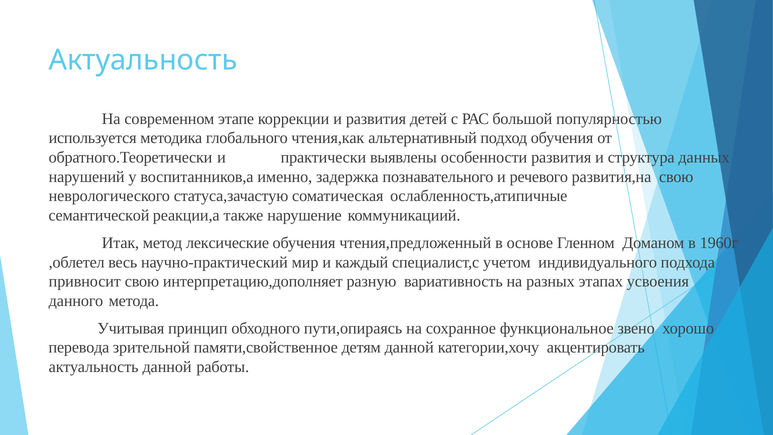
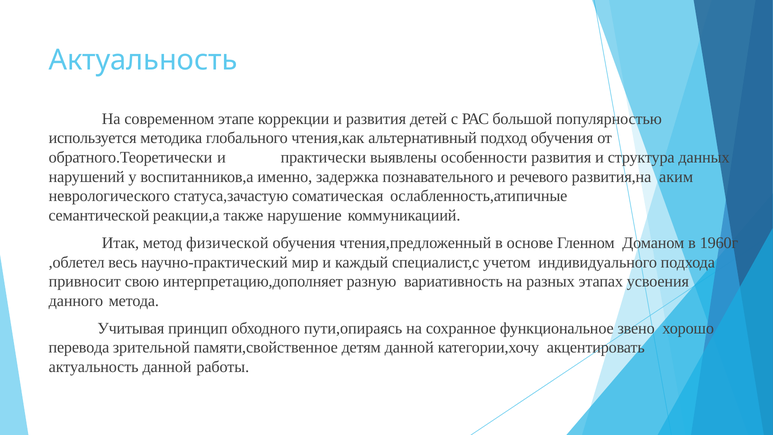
развития,на свою: свою -> аким
лексические: лексические -> физической
